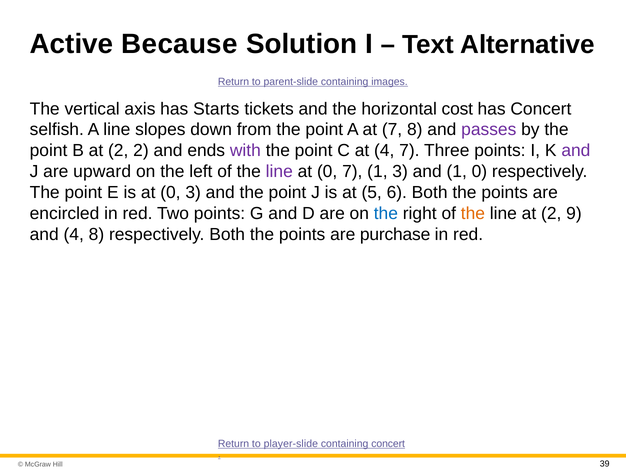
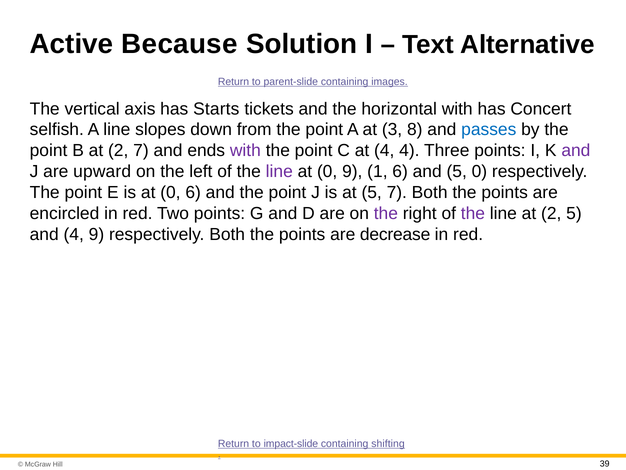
horizontal cost: cost -> with
at 7: 7 -> 3
passes colour: purple -> blue
2 2: 2 -> 7
4 7: 7 -> 4
0 7: 7 -> 9
1 3: 3 -> 6
and 1: 1 -> 5
0 3: 3 -> 6
5 6: 6 -> 7
the at (386, 213) colour: blue -> purple
the at (473, 213) colour: orange -> purple
2 9: 9 -> 5
4 8: 8 -> 9
purchase: purchase -> decrease
player-slide: player-slide -> impact-slide
containing concert: concert -> shifting
